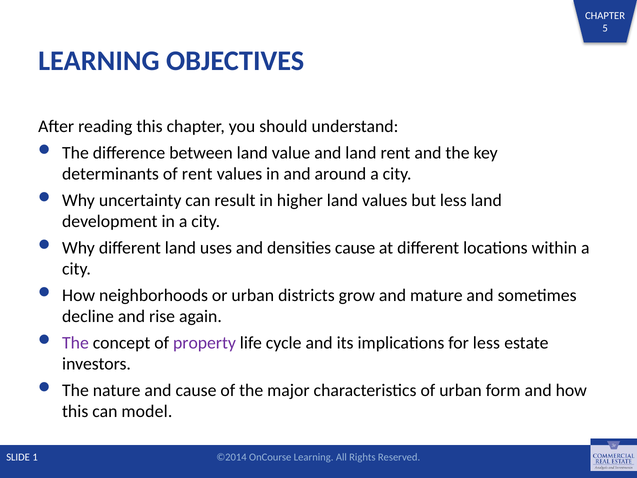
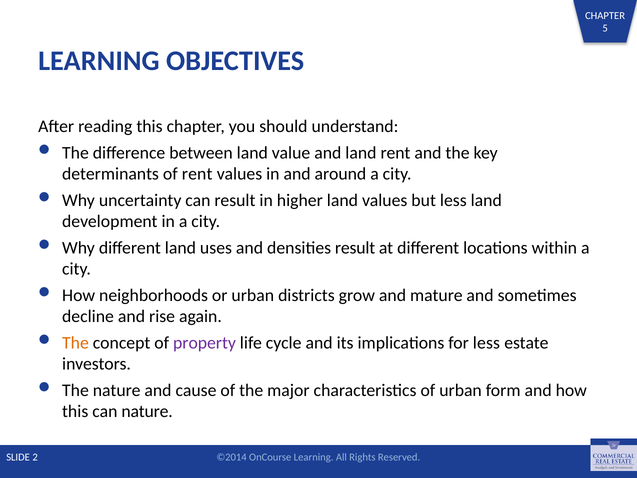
densities cause: cause -> result
The at (75, 343) colour: purple -> orange
can model: model -> nature
1: 1 -> 2
